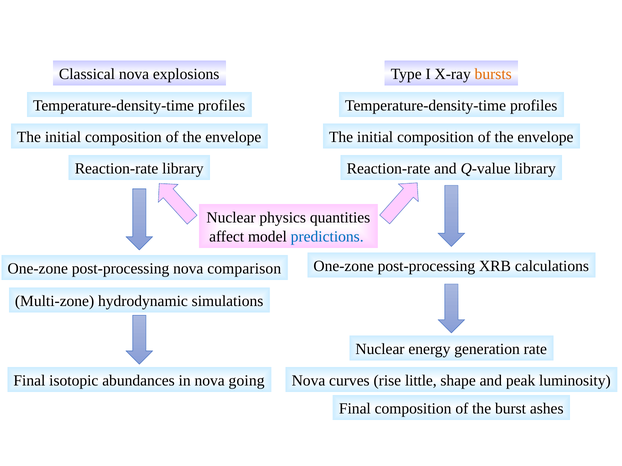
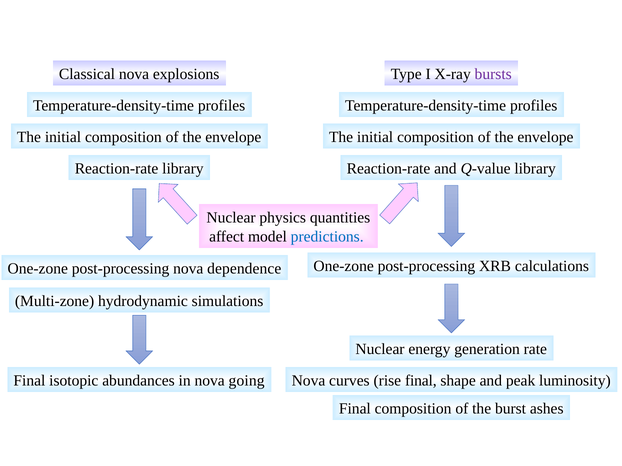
bursts colour: orange -> purple
comparison: comparison -> dependence
rise little: little -> final
